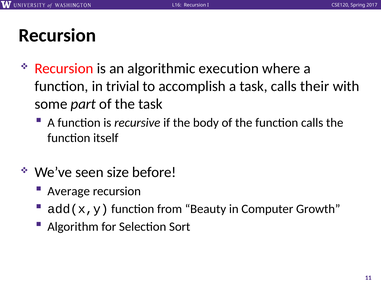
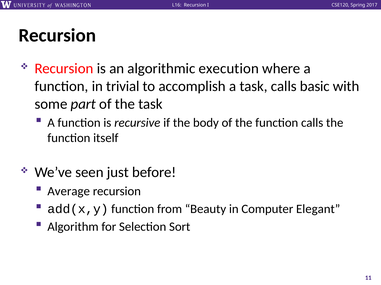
their: their -> basic
size: size -> just
Growth: Growth -> Elegant
